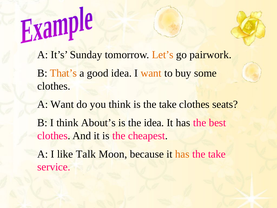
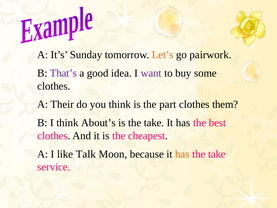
That’s colour: orange -> purple
want at (151, 73) colour: orange -> purple
A Want: Want -> Their
is the take: take -> part
seats: seats -> them
is the idea: idea -> take
